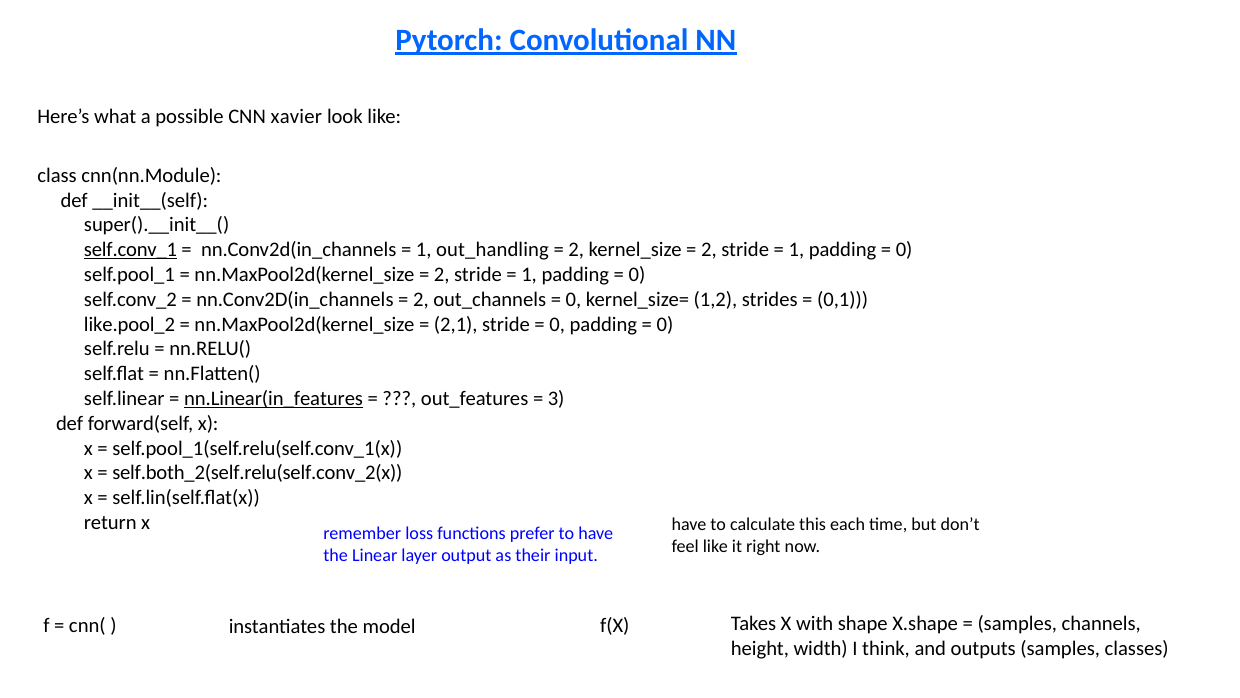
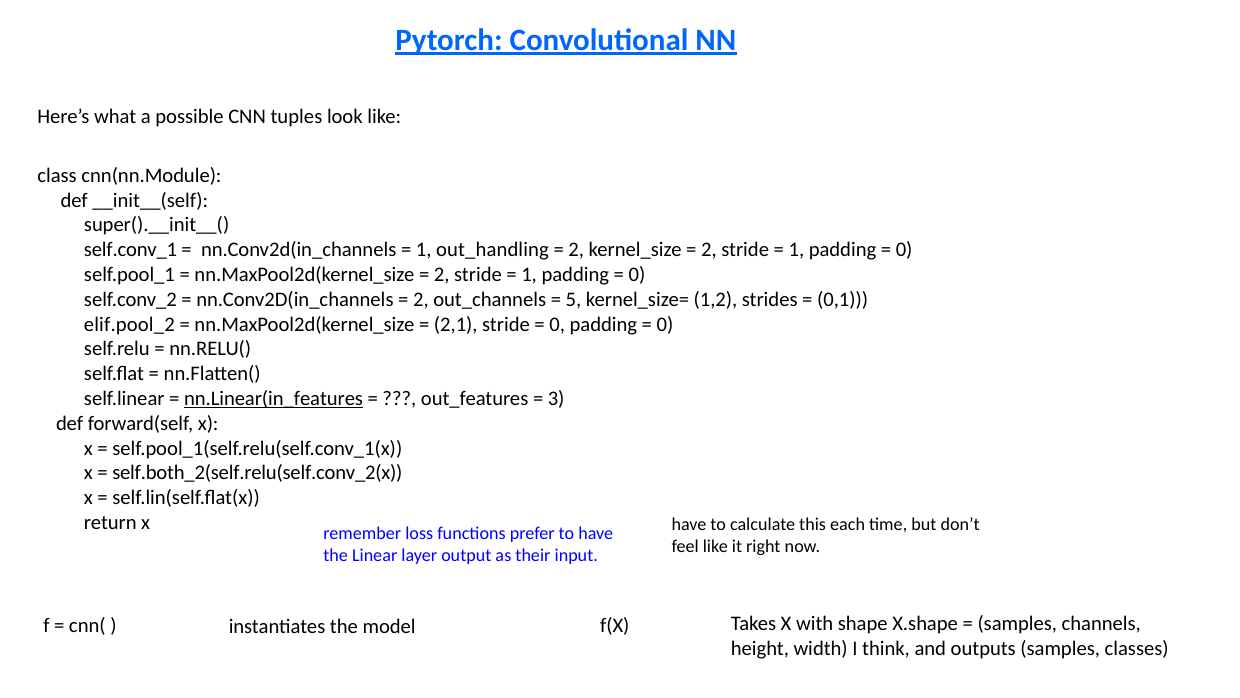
xavier: xavier -> tuples
self.conv_1 underline: present -> none
0 at (573, 299): 0 -> 5
like.pool_2: like.pool_2 -> elif.pool_2
